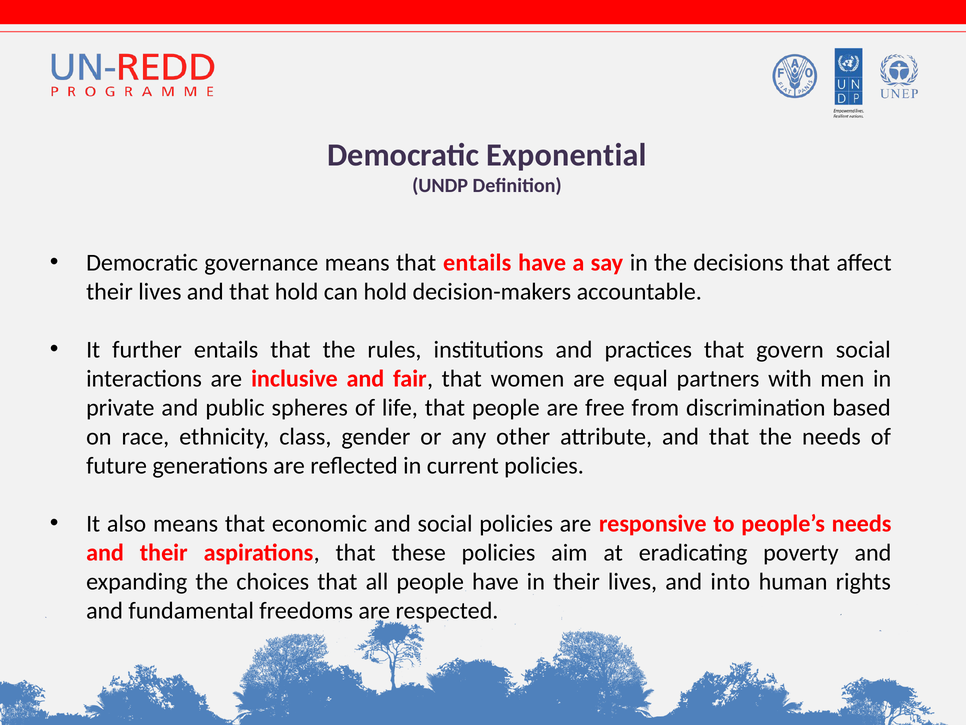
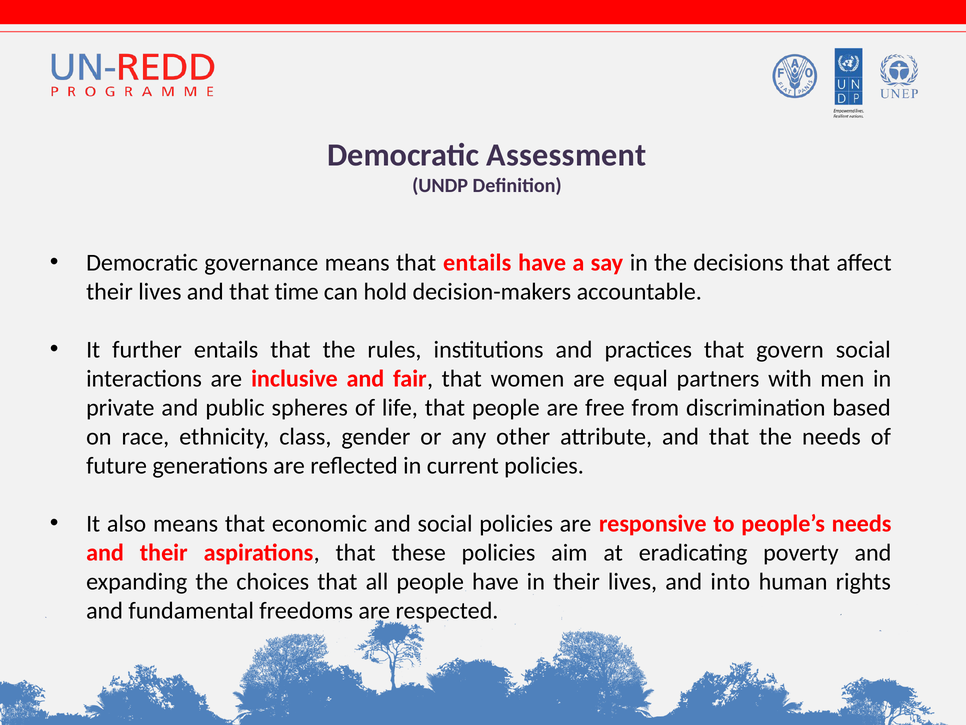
Exponential: Exponential -> Assessment
that hold: hold -> time
